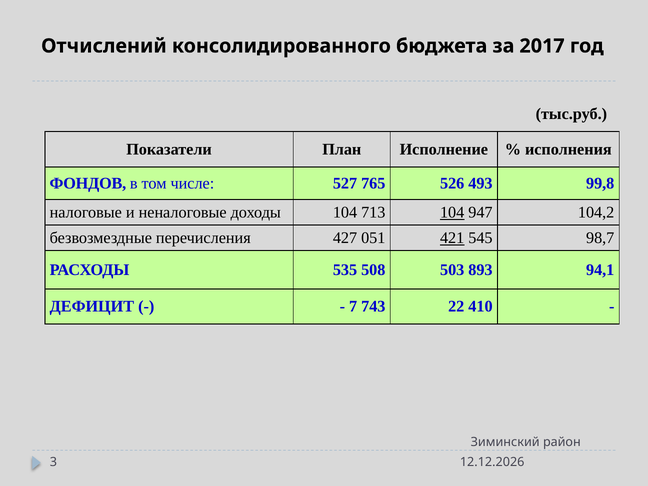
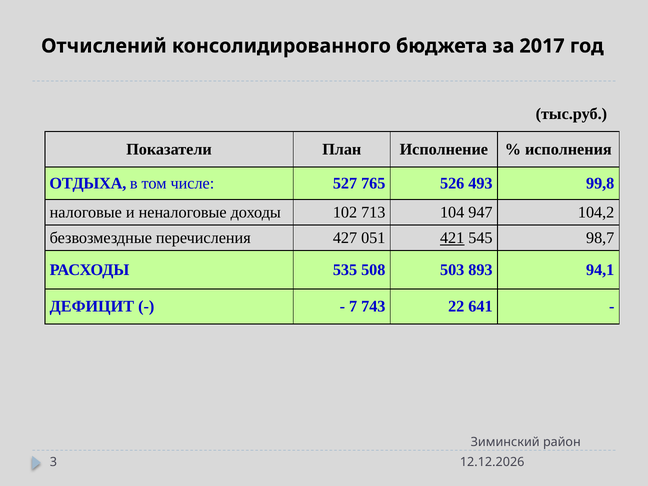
ФОНДОВ: ФОНДОВ -> ОТДЫХА
доходы 104: 104 -> 102
104 at (452, 212) underline: present -> none
410: 410 -> 641
